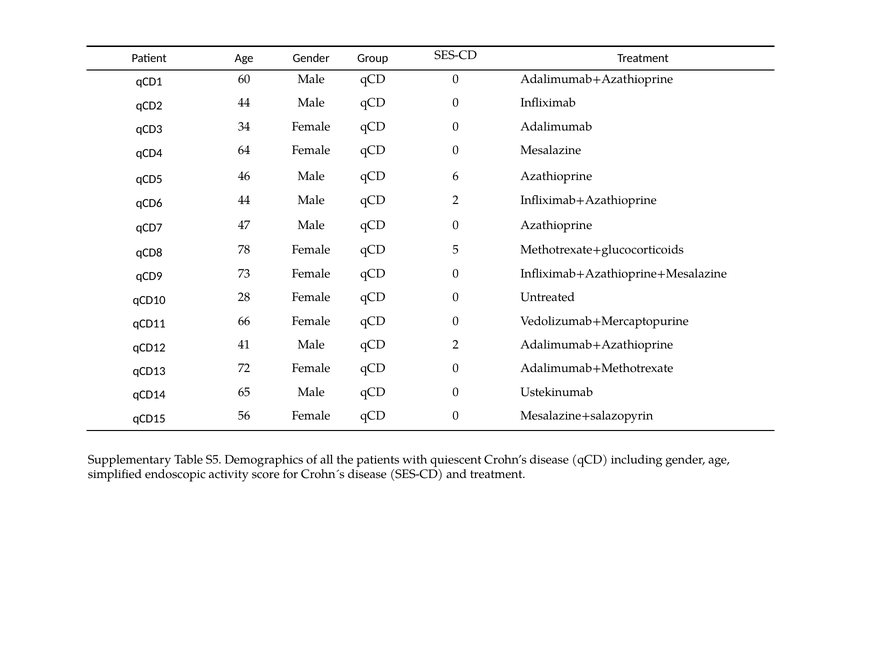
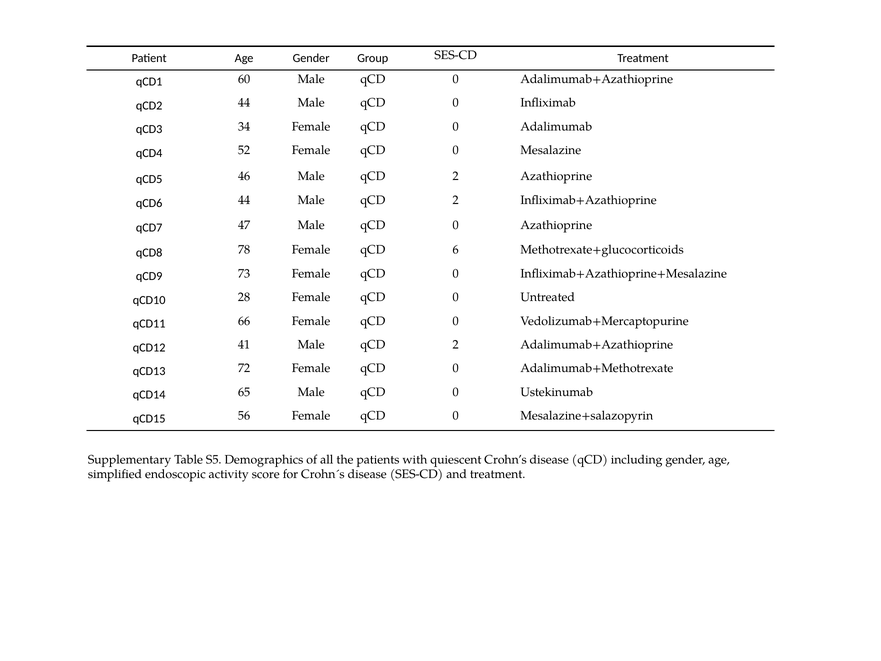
64: 64 -> 52
46 Male qCD 6: 6 -> 2
5: 5 -> 6
